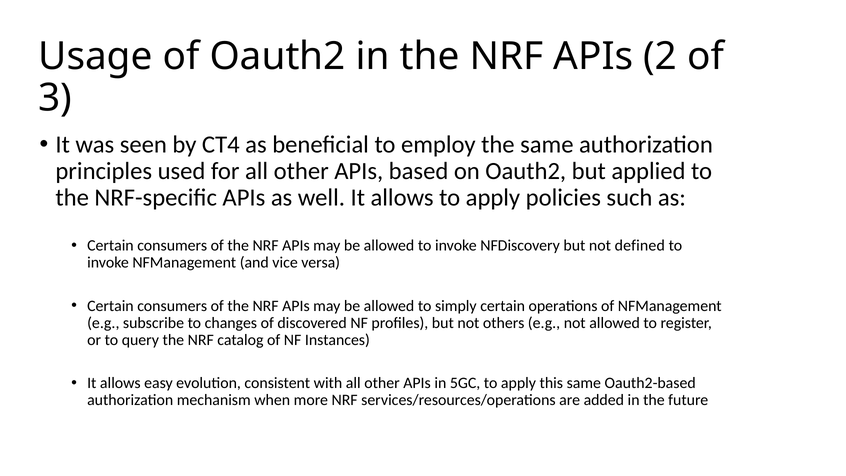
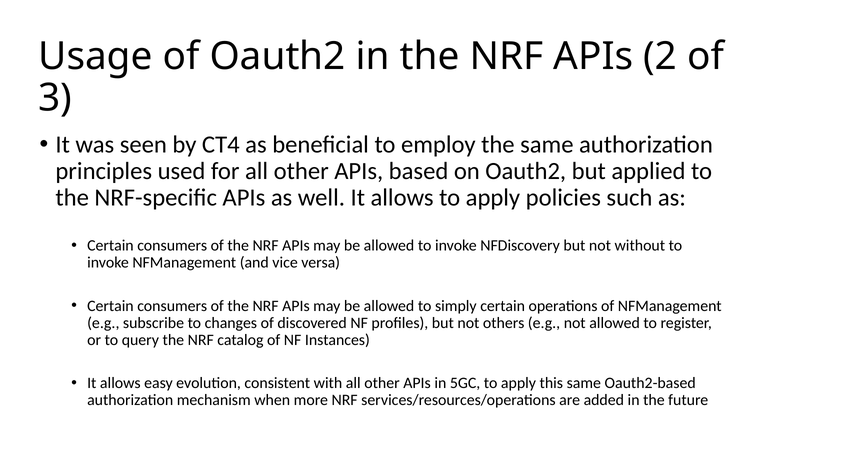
defined: defined -> without
